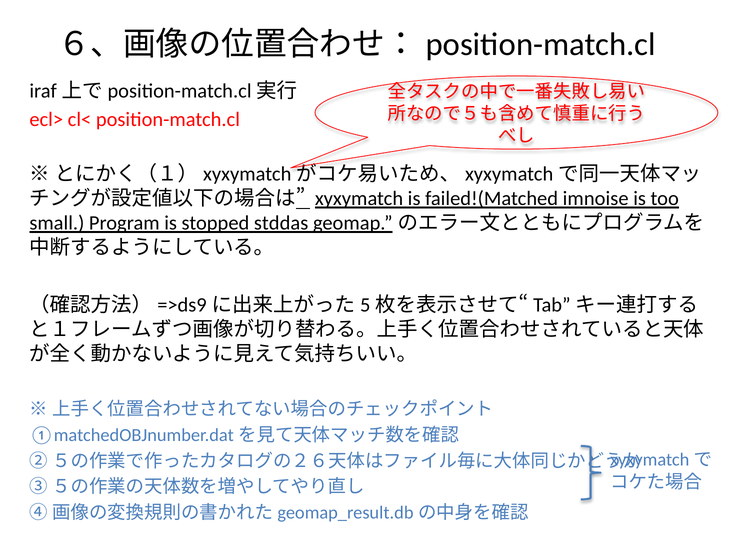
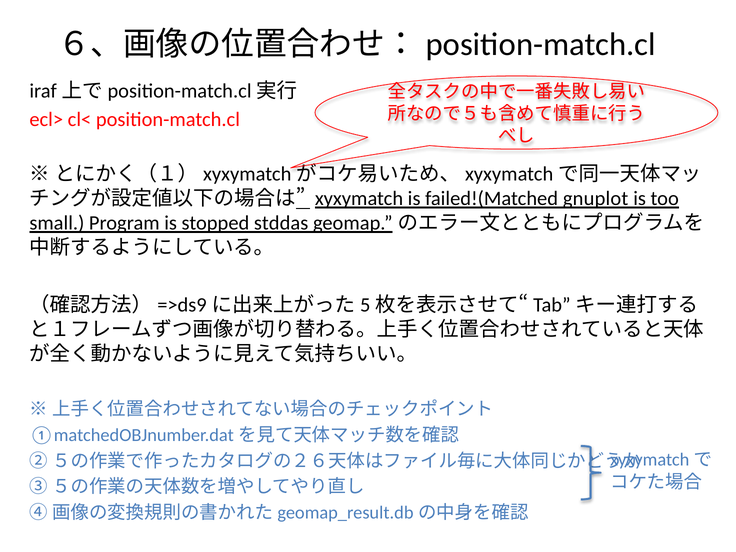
imnoise: imnoise -> gnuplot
